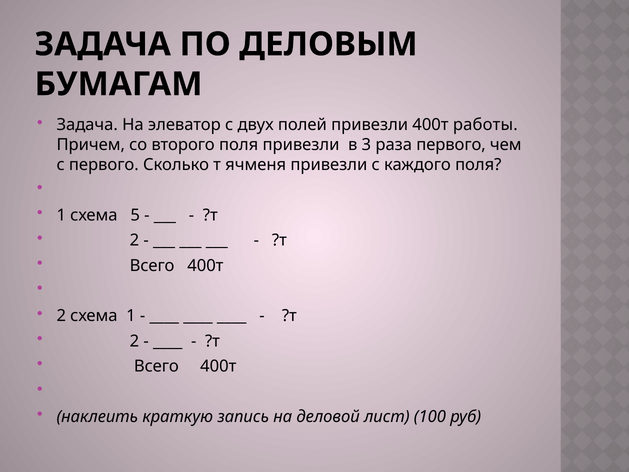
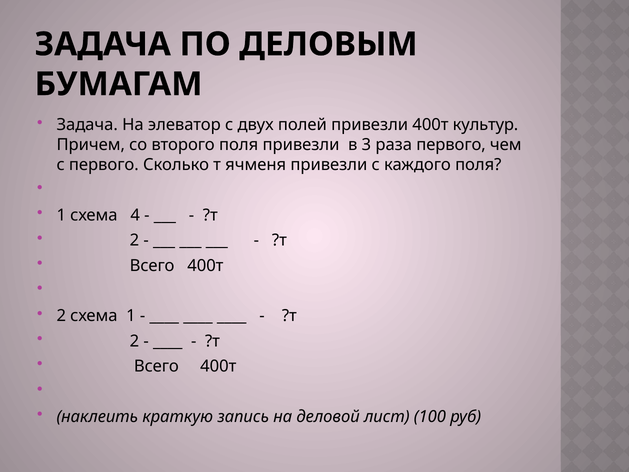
работы: работы -> культур
5: 5 -> 4
